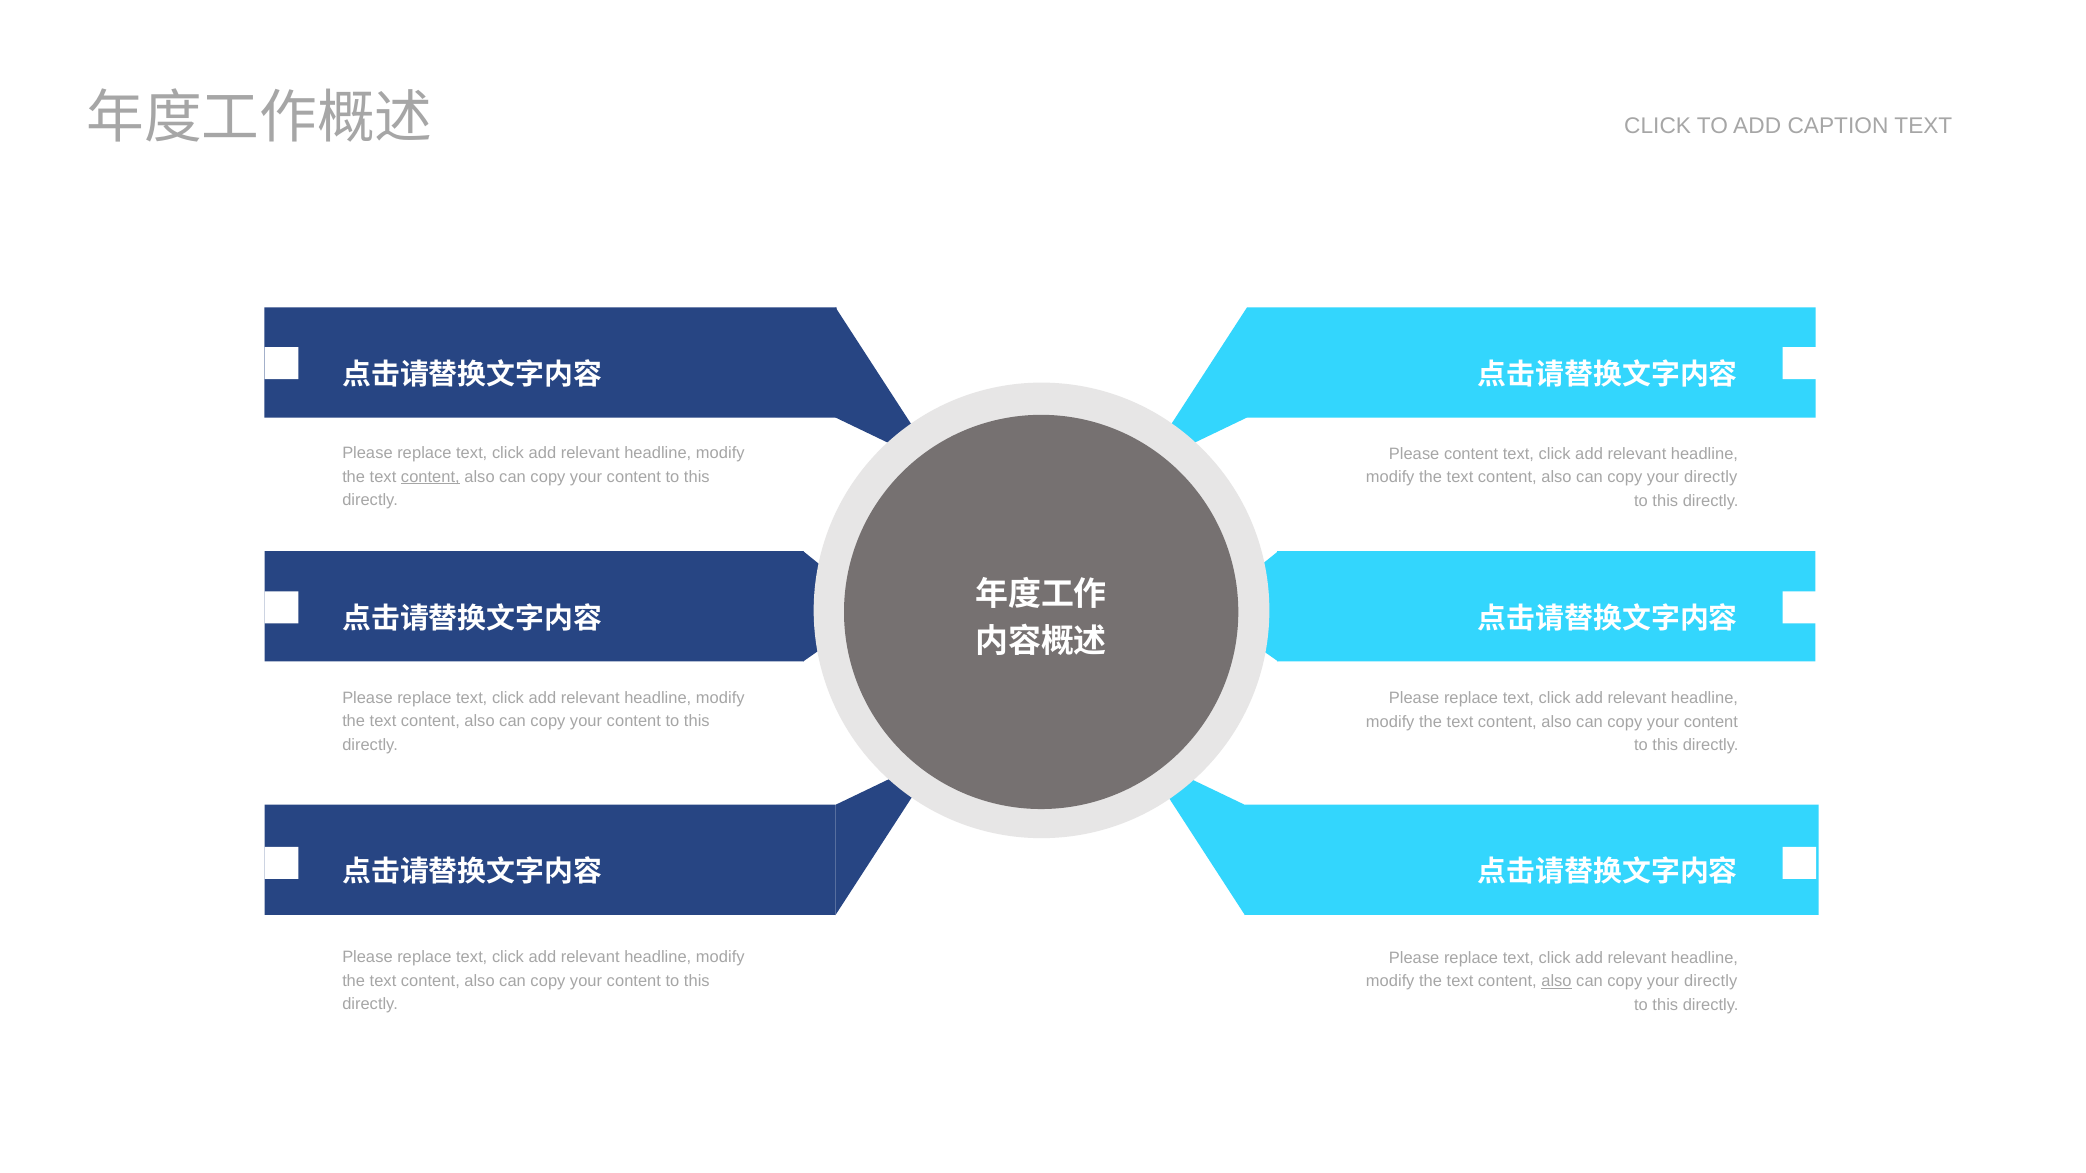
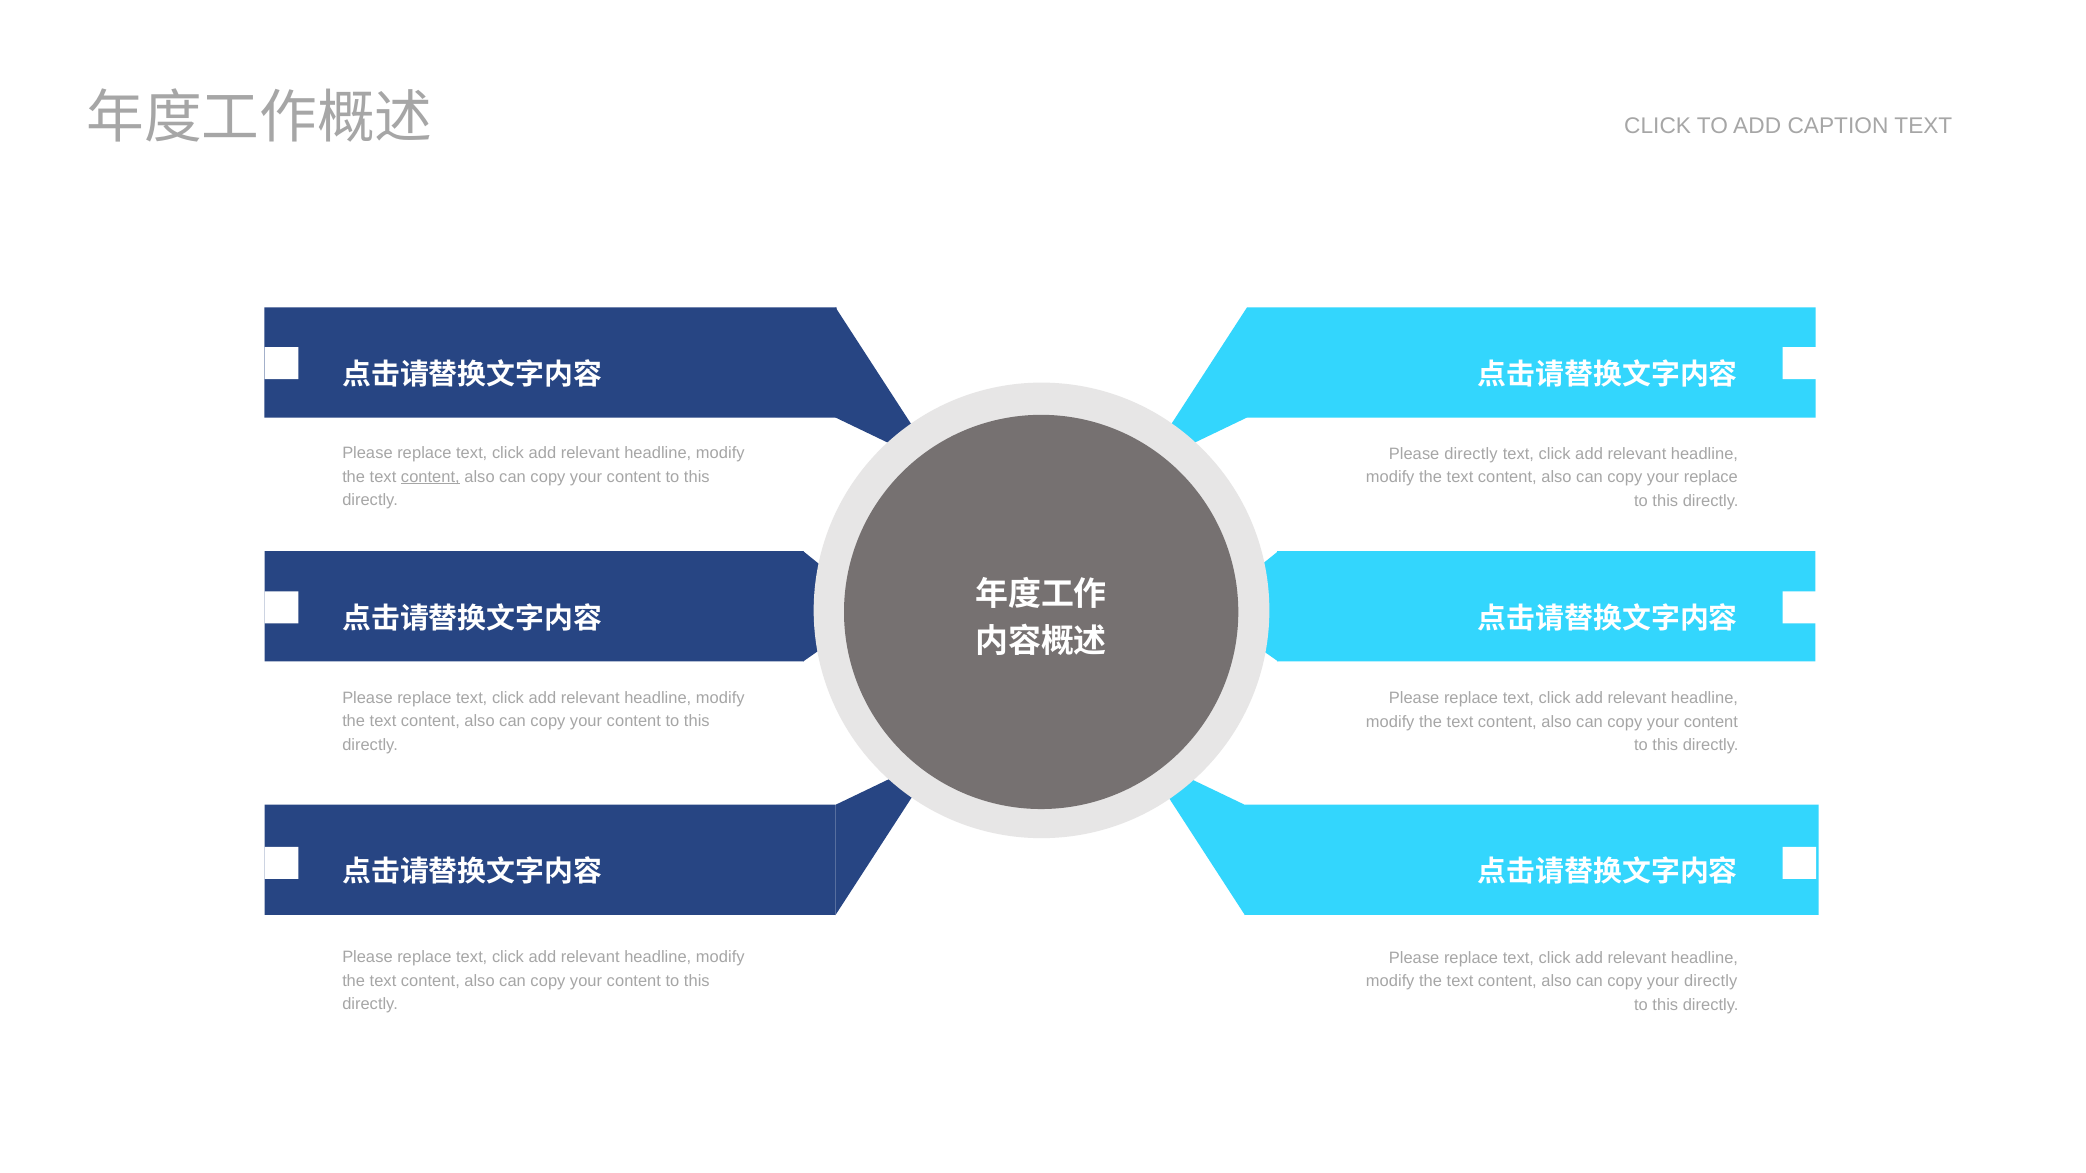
Please content: content -> directly
directly at (1711, 477): directly -> replace
also at (1556, 982) underline: present -> none
